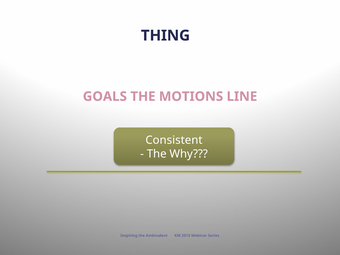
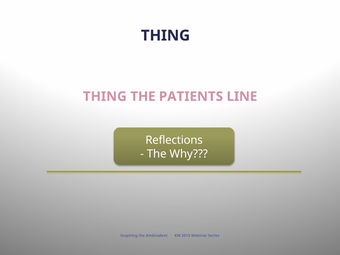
GOALS at (105, 96): GOALS -> THING
MOTIONS: MOTIONS -> PATIENTS
Consistent: Consistent -> Reflections
